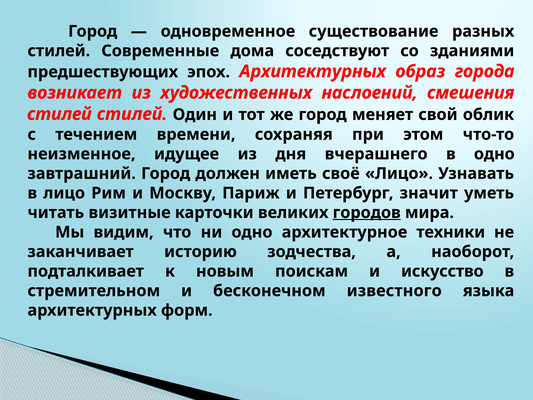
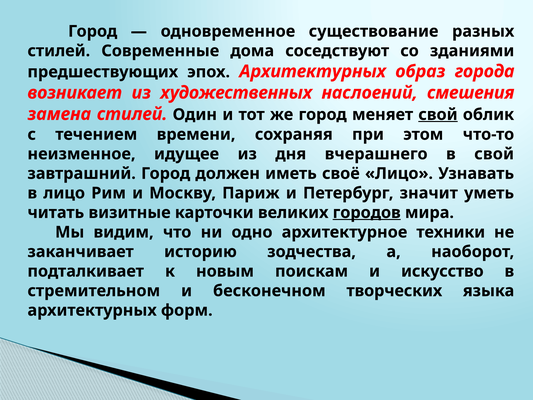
стилей at (59, 114): стилей -> замена
свой at (438, 114) underline: none -> present
в одно: одно -> свой
известного: известного -> творческих
